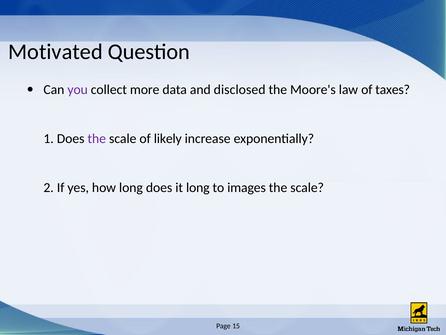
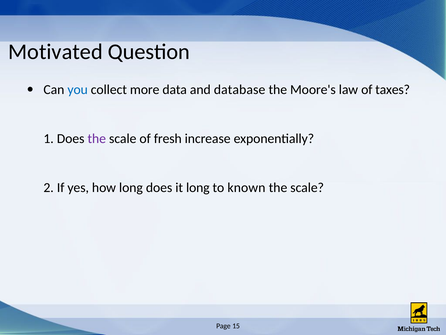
you colour: purple -> blue
disclosed: disclosed -> database
likely: likely -> fresh
images: images -> known
